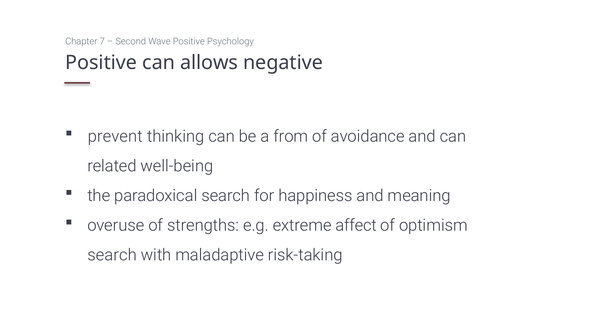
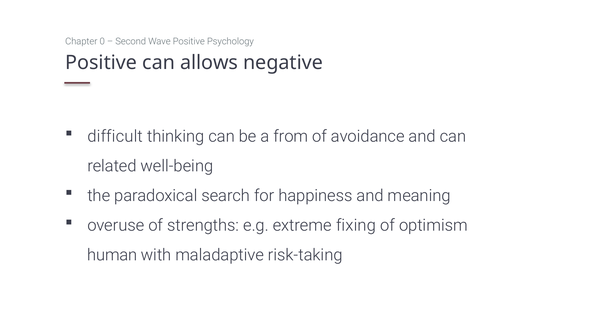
7: 7 -> 0
prevent: prevent -> difficult
affect: affect -> fixing
search at (112, 255): search -> human
